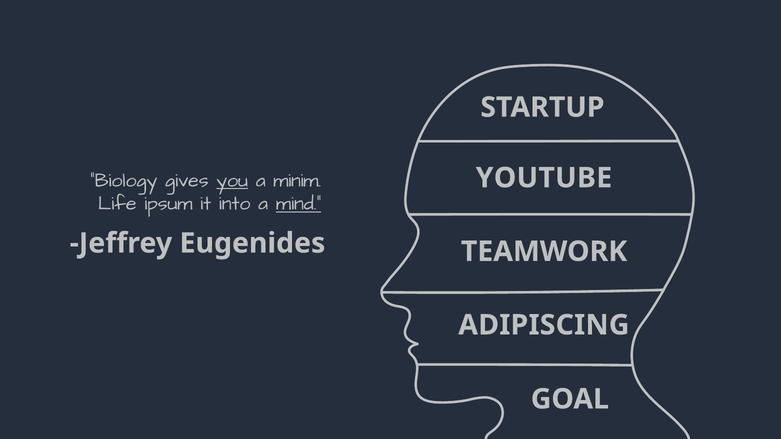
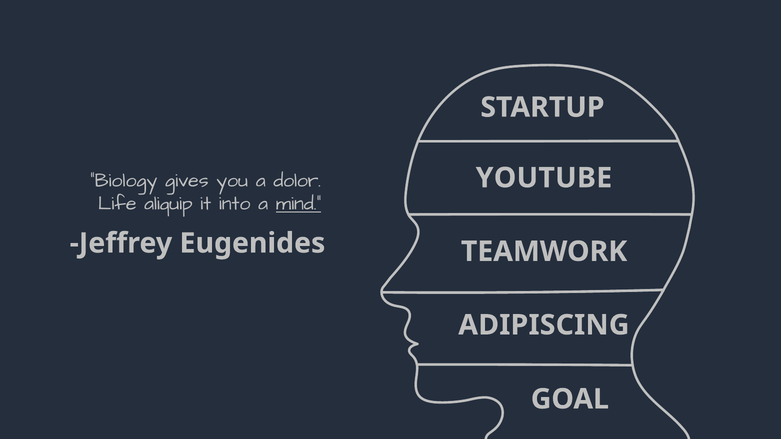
you underline: present -> none
minim: minim -> dolor
ipsum: ipsum -> aliquip
